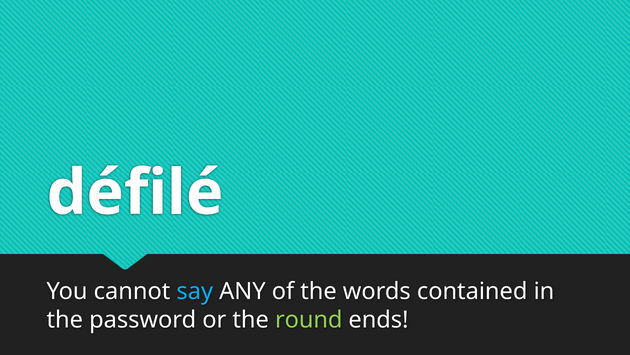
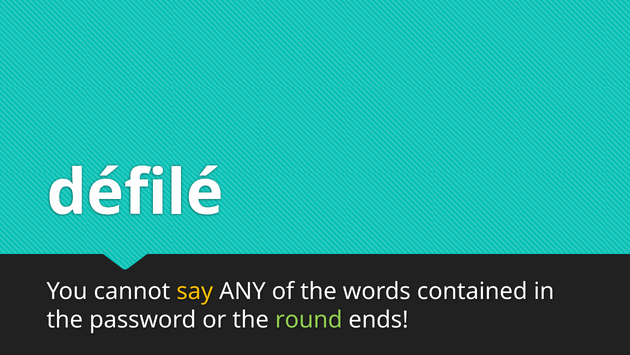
say colour: light blue -> yellow
